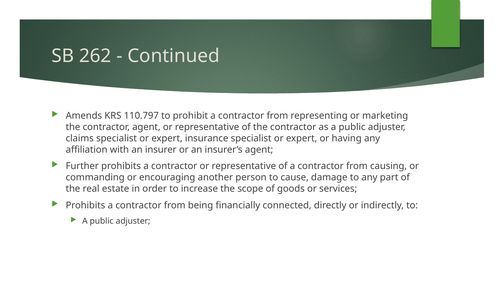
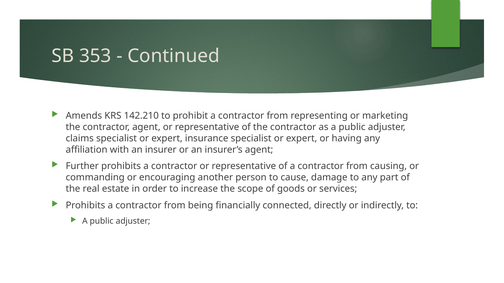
262: 262 -> 353
110.797: 110.797 -> 142.210
